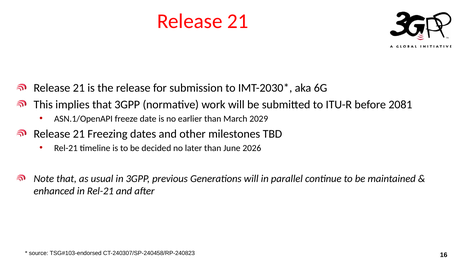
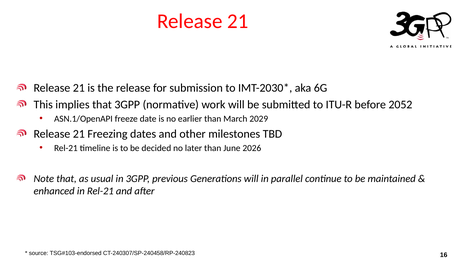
2081: 2081 -> 2052
